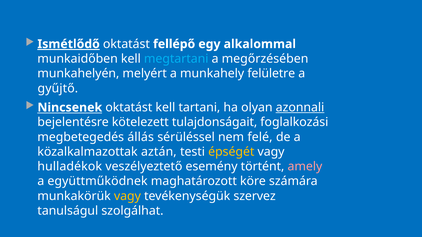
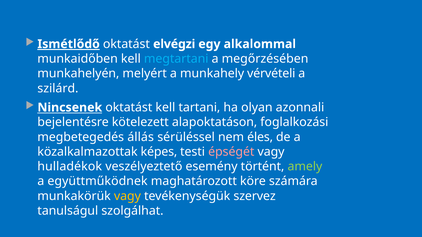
fellépő: fellépő -> elvégzi
felületre: felületre -> vérvételi
gyűjtő: gyűjtő -> szilárd
azonnali underline: present -> none
tulajdonságait: tulajdonságait -> alapoktatáson
felé: felé -> éles
aztán: aztán -> képes
épségét colour: yellow -> pink
amely colour: pink -> light green
